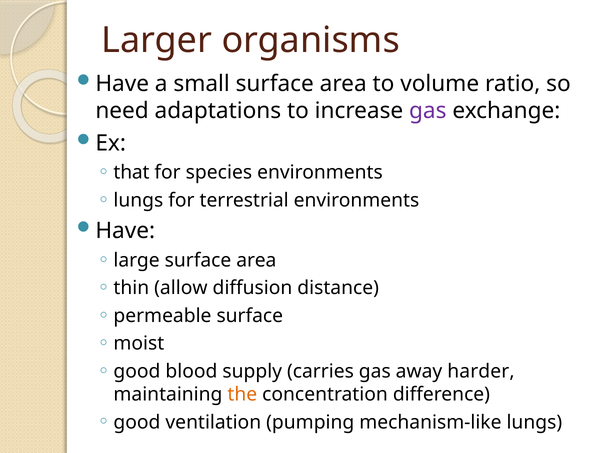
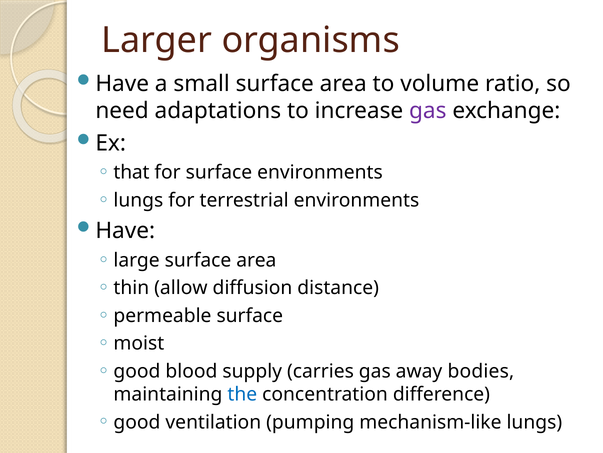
for species: species -> surface
harder: harder -> bodies
the colour: orange -> blue
